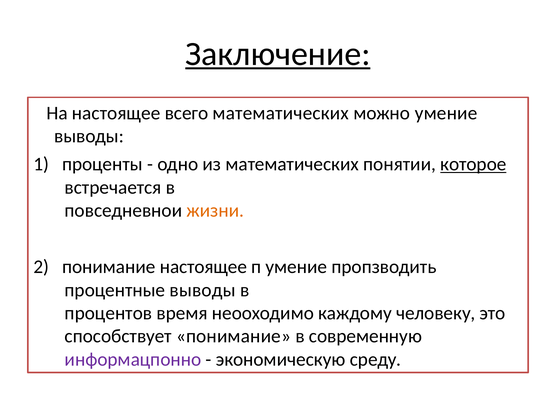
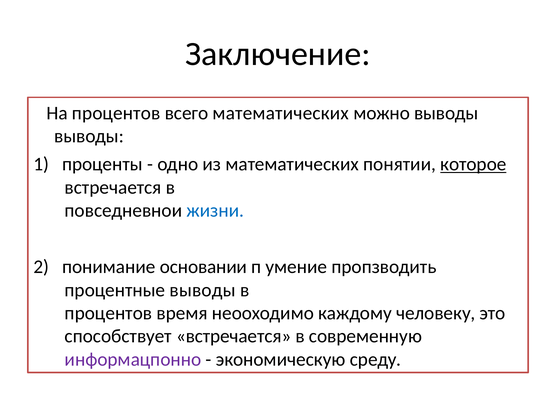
Заключение underline: present -> none
На настоящее: настоящее -> процентов
можно умение: умение -> выводы
жизни colour: orange -> blue
понимание настоящее: настоящее -> основании
способствует понимание: понимание -> встречается
